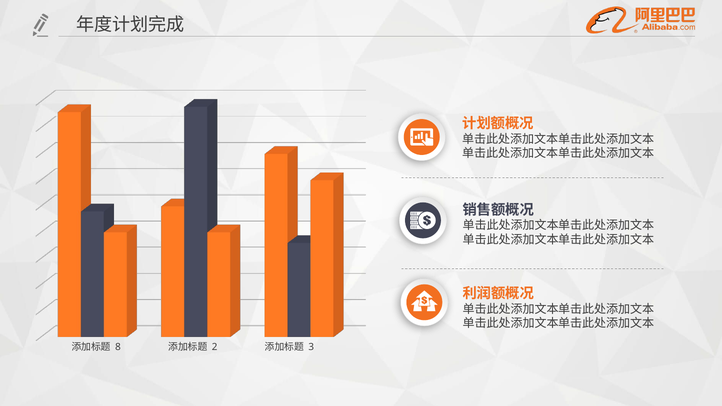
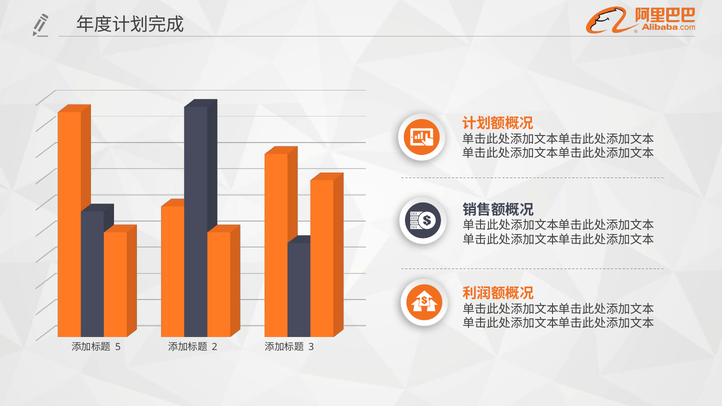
8: 8 -> 5
